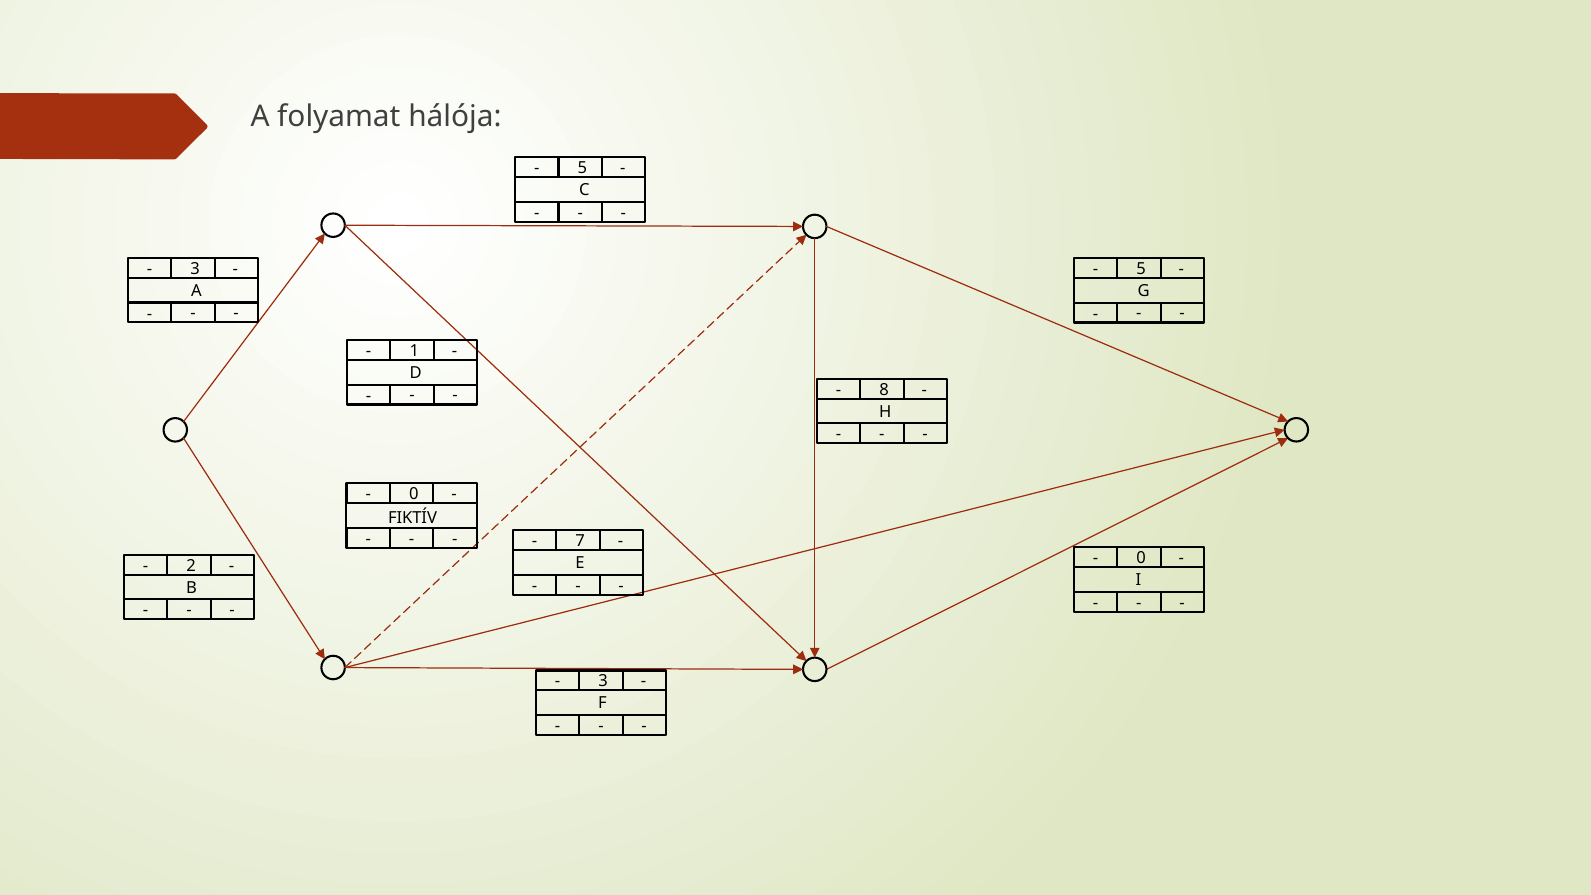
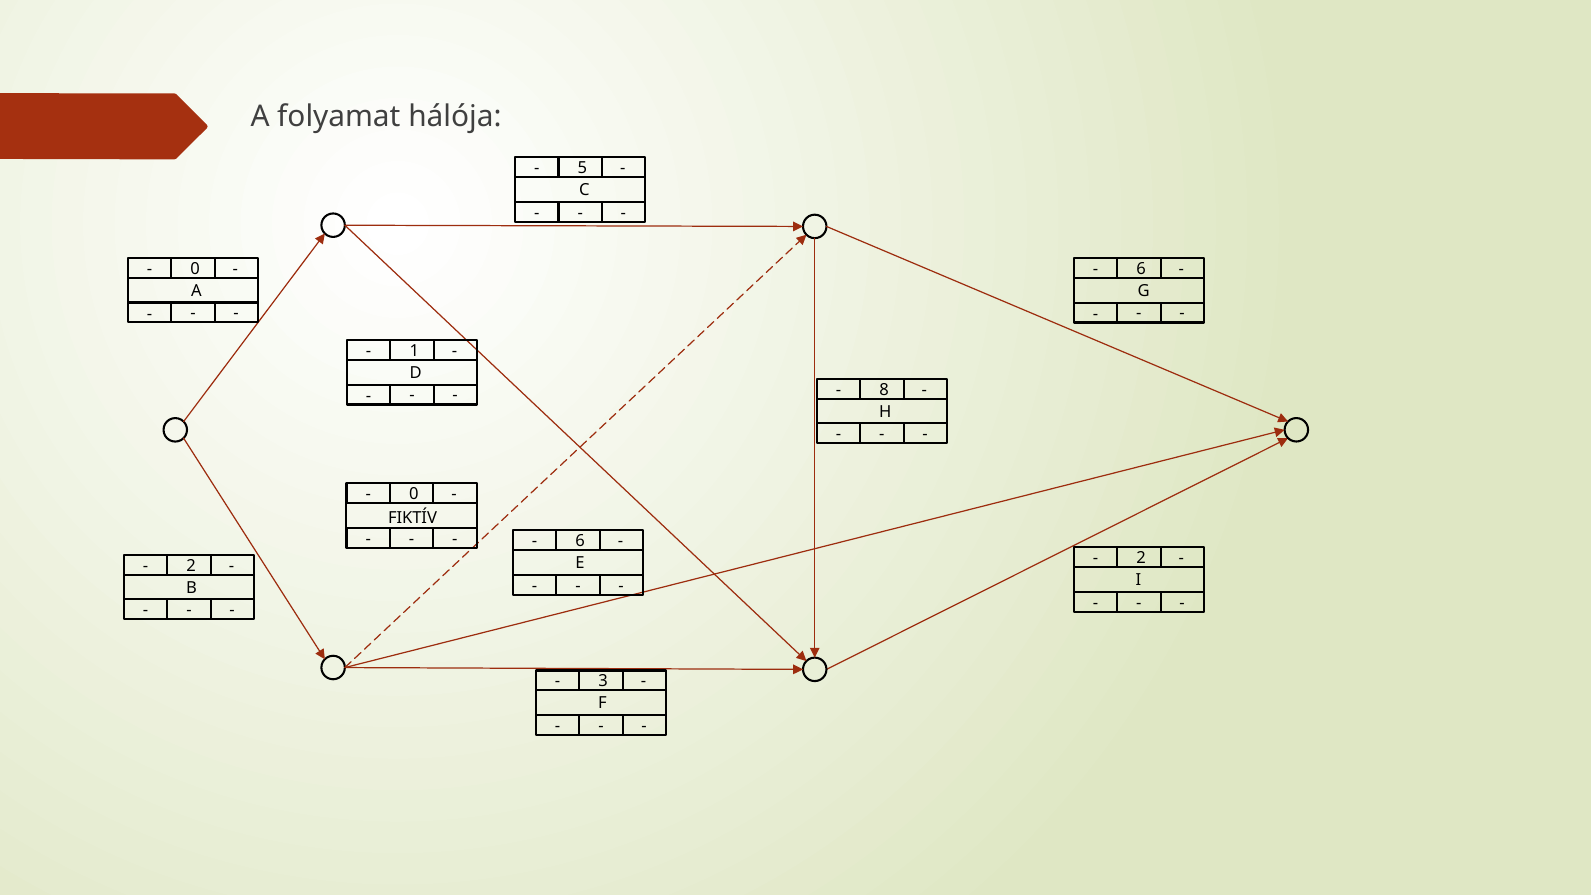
3 at (195, 269): 3 -> 0
5 at (1141, 269): 5 -> 6
7 at (580, 541): 7 -> 6
0 at (1141, 558): 0 -> 2
